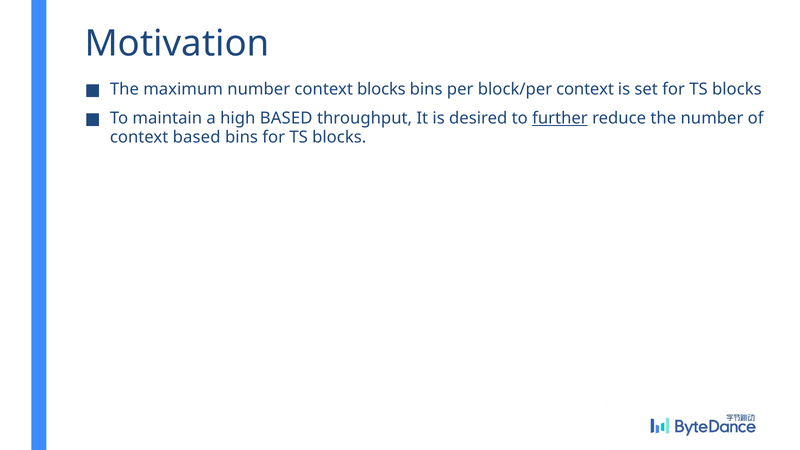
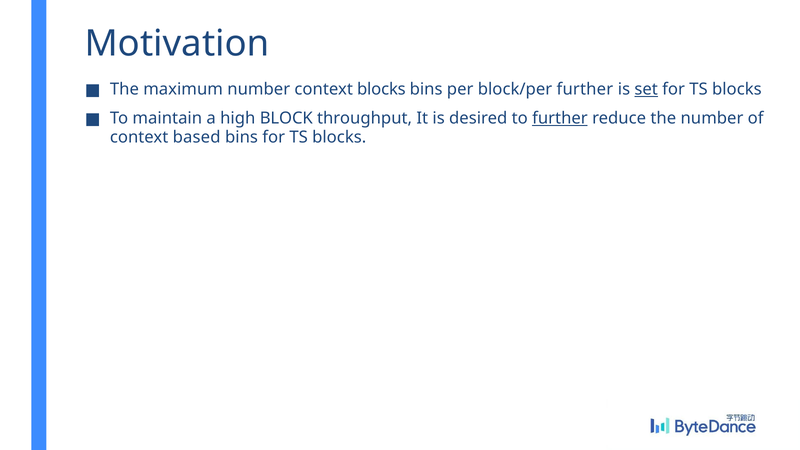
block/per context: context -> further
set underline: none -> present
high BASED: BASED -> BLOCK
